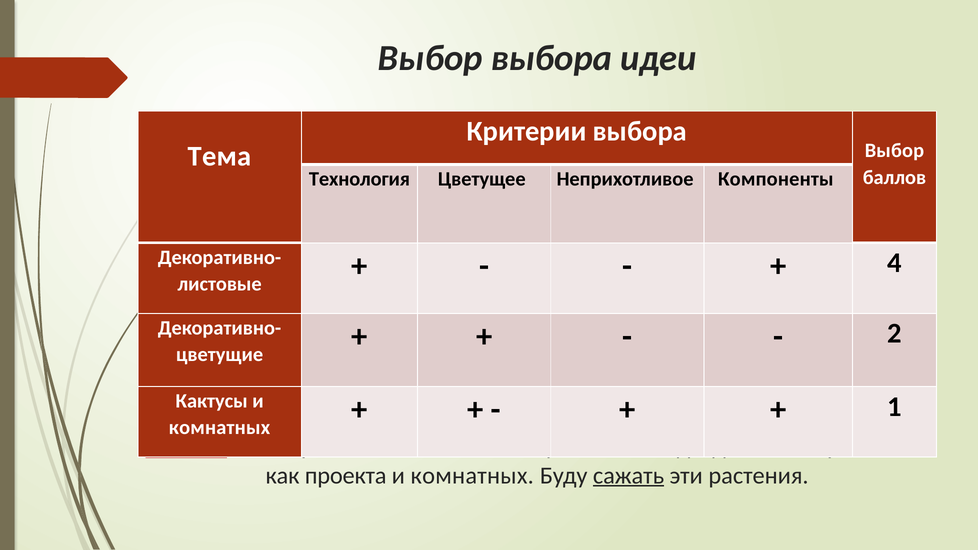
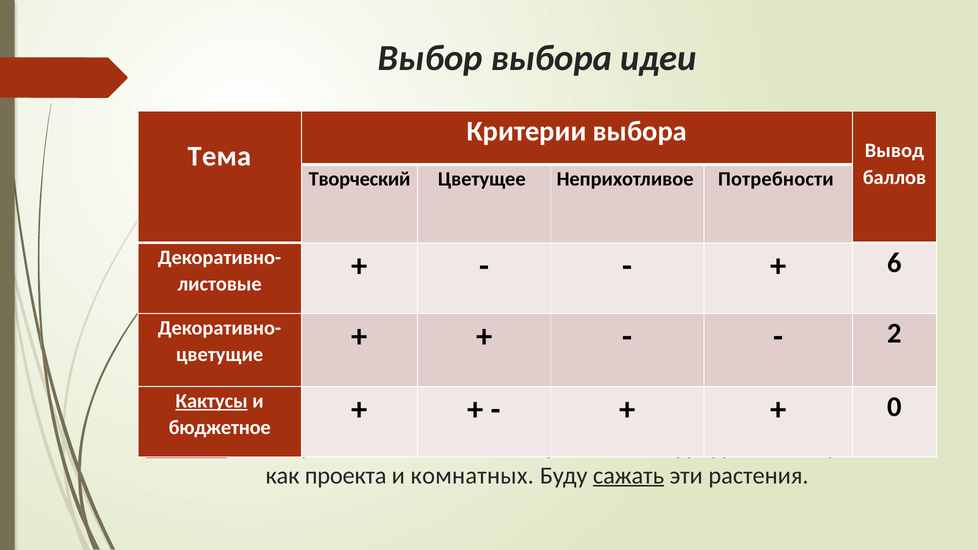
Выбор at (894, 151): Выбор -> Вывод
Технология: Технология -> Творческий
Компоненты: Компоненты -> Потребности
4: 4 -> 6
Кактусы underline: none -> present
1: 1 -> 0
комнатных at (219, 428): комнатных -> бюджетное
